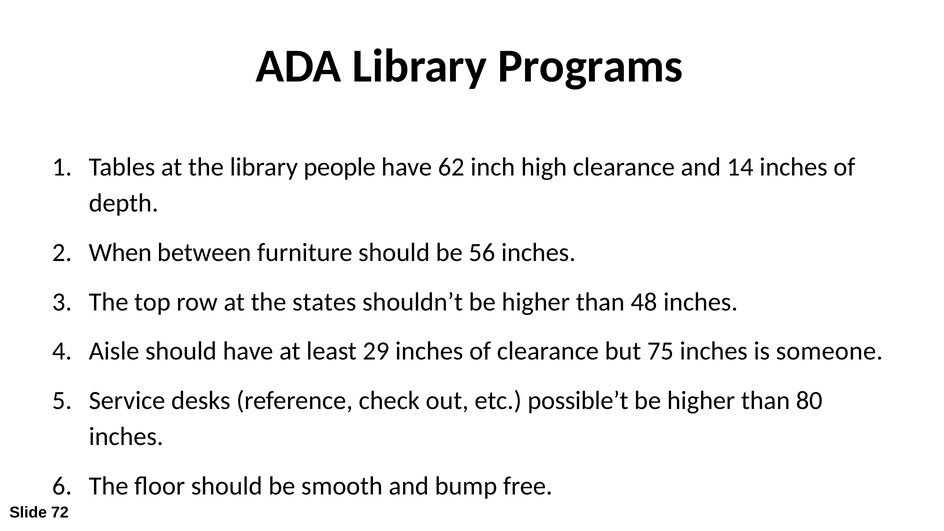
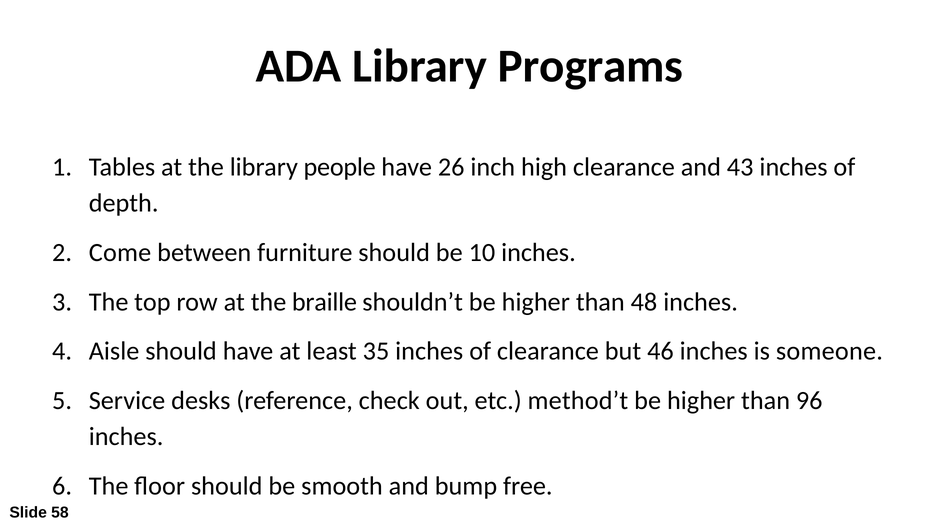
62: 62 -> 26
14: 14 -> 43
When: When -> Come
56: 56 -> 10
states: states -> braille
29: 29 -> 35
75: 75 -> 46
possible’t: possible’t -> method’t
80: 80 -> 96
72: 72 -> 58
